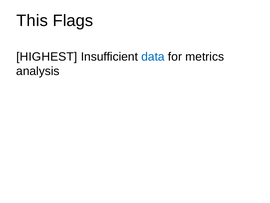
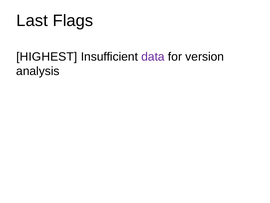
This: This -> Last
data colour: blue -> purple
metrics: metrics -> version
